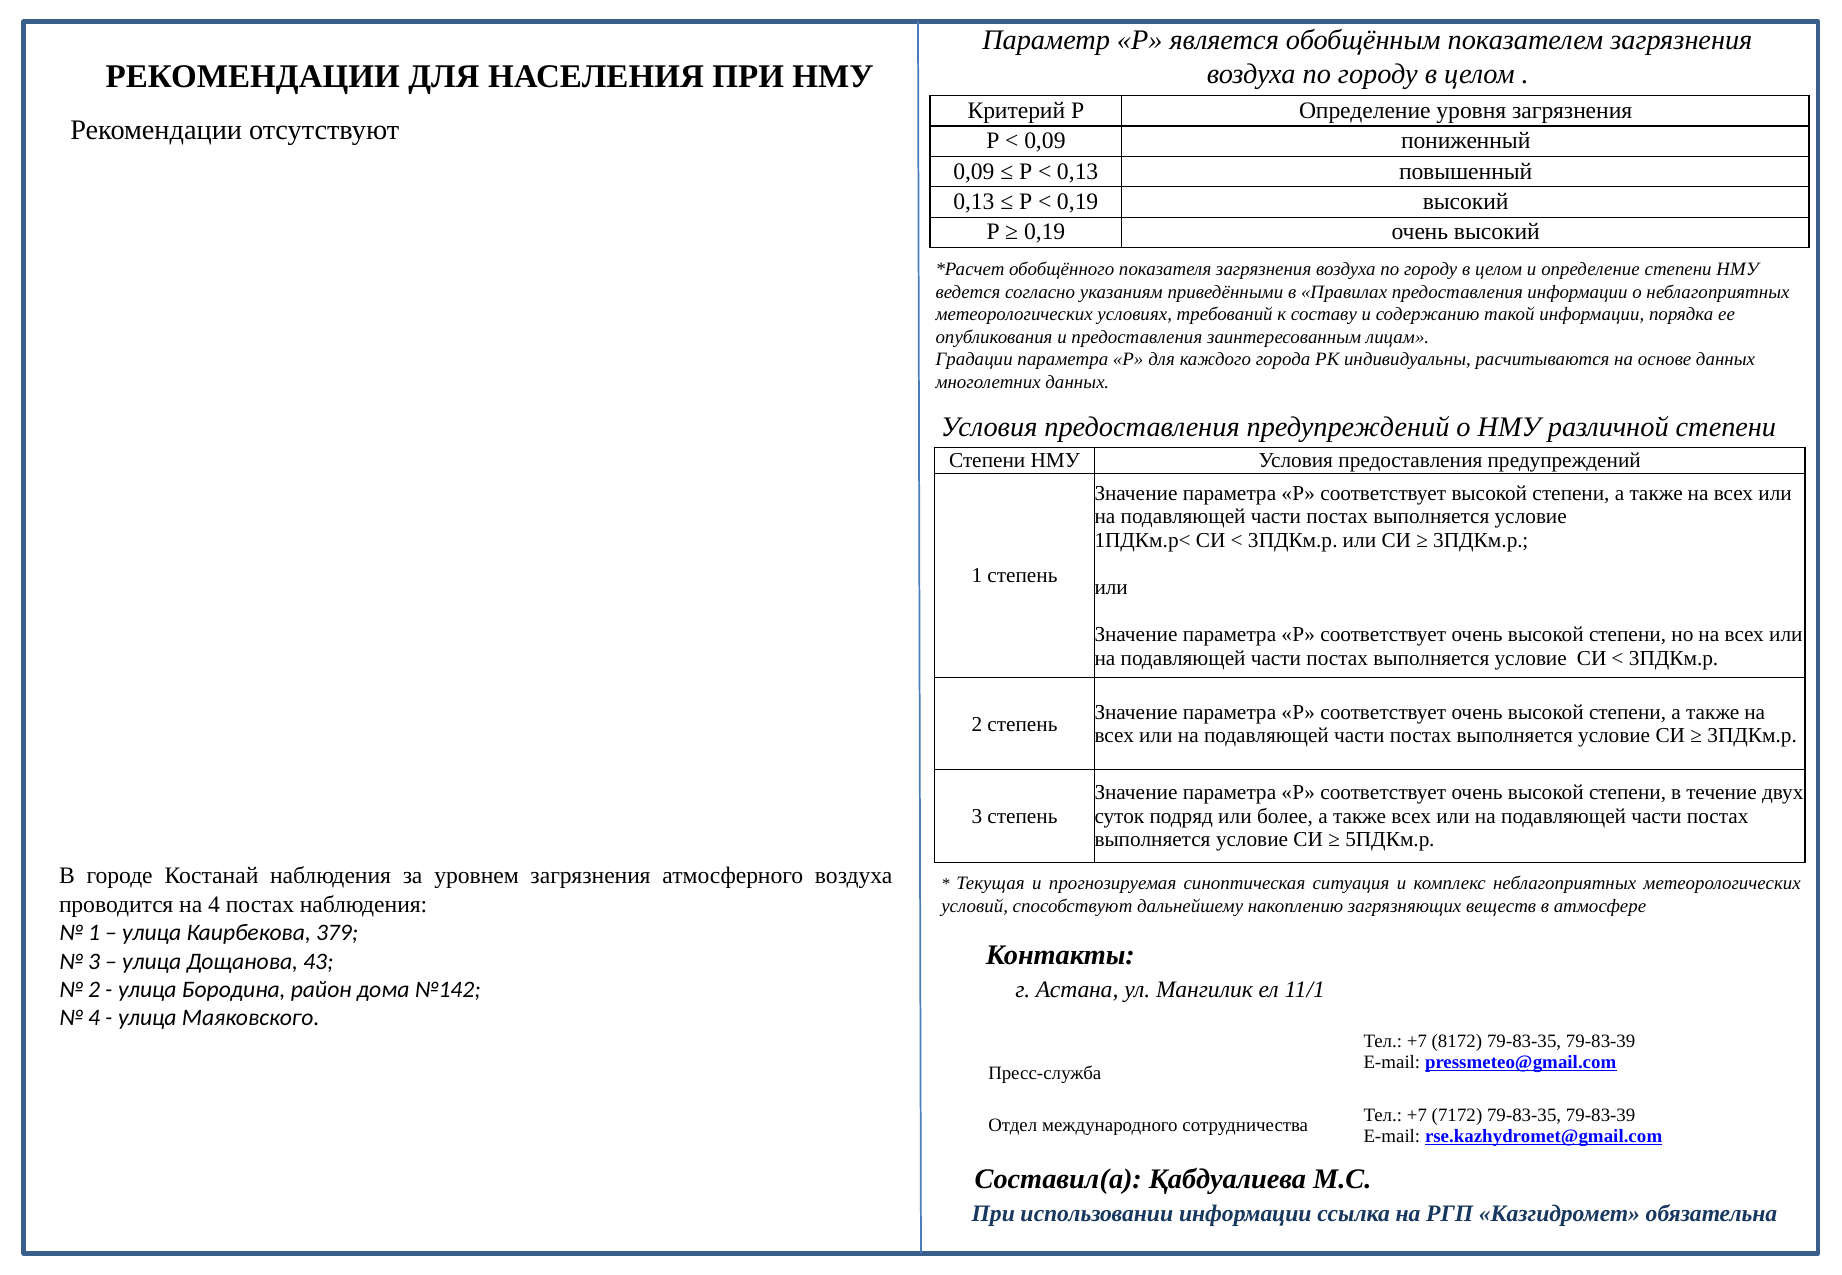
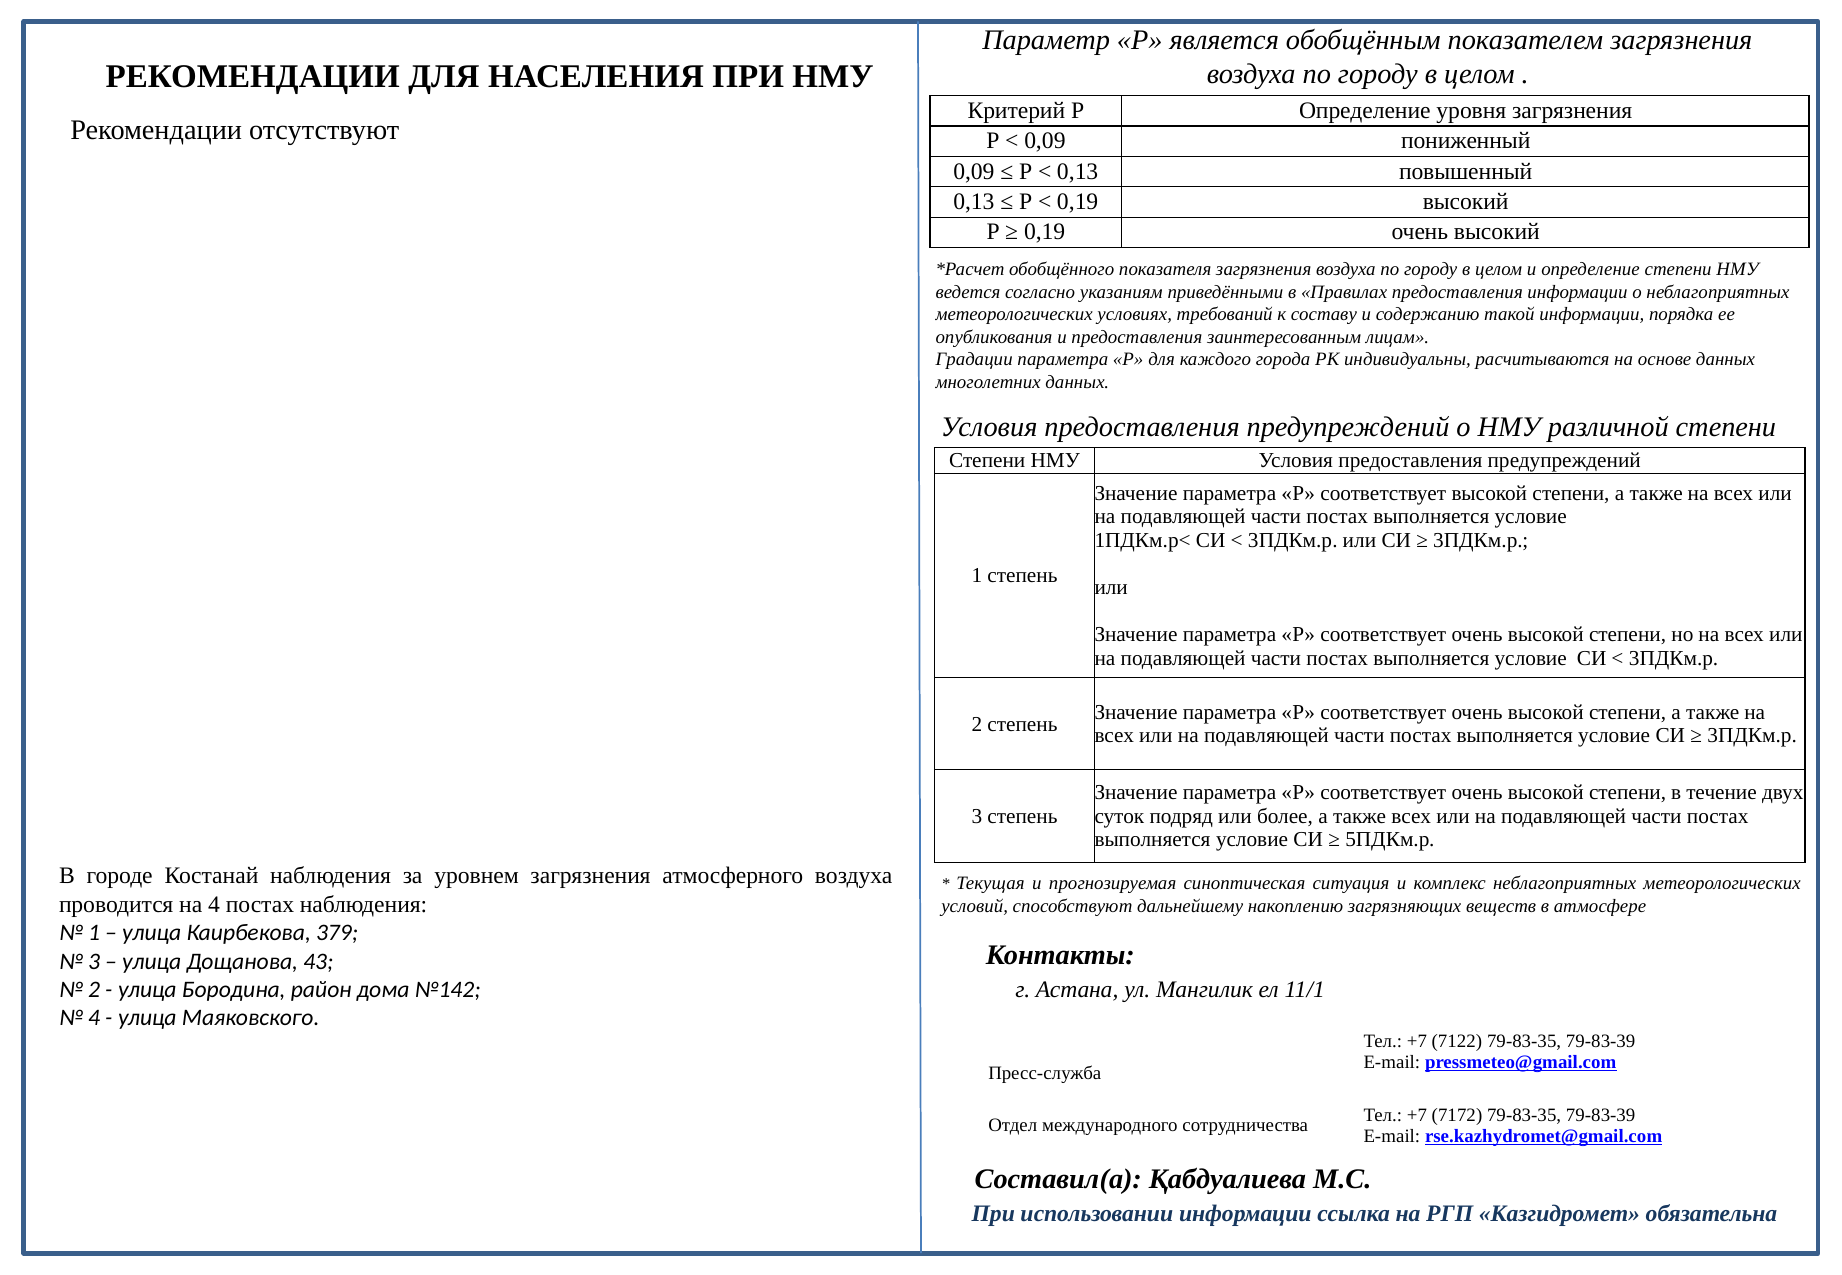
8172: 8172 -> 7122
